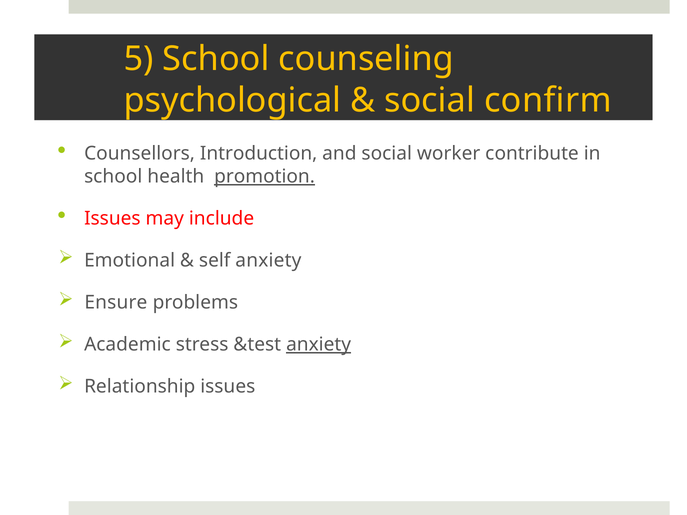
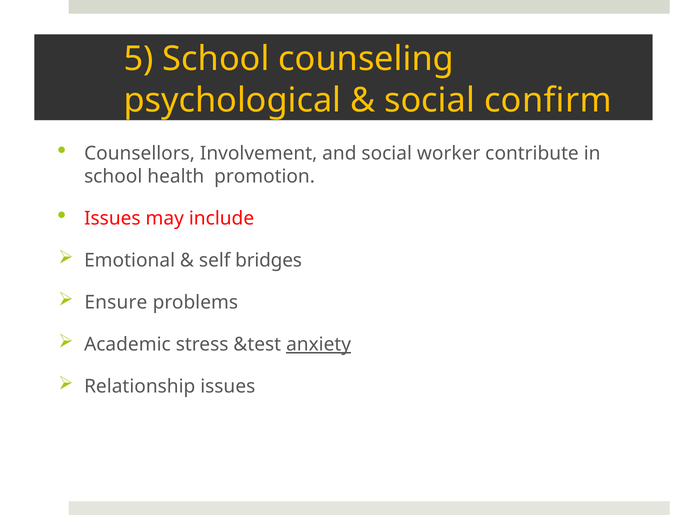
Introduction: Introduction -> Involvement
promotion underline: present -> none
self anxiety: anxiety -> bridges
